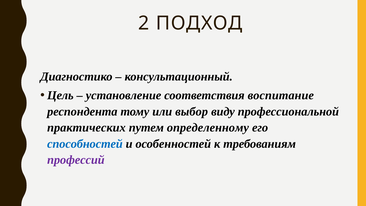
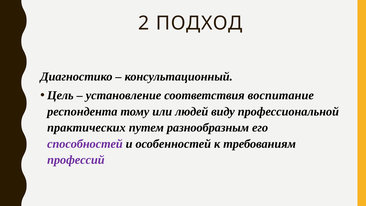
выбор: выбор -> людей
определенному: определенному -> разнообразным
способностей colour: blue -> purple
